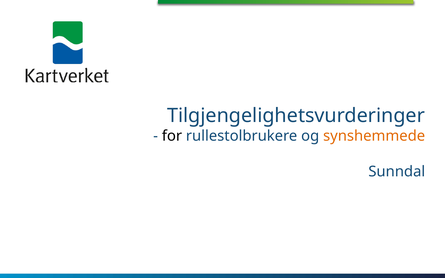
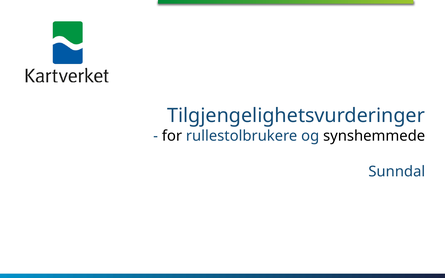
synshemmede colour: orange -> black
